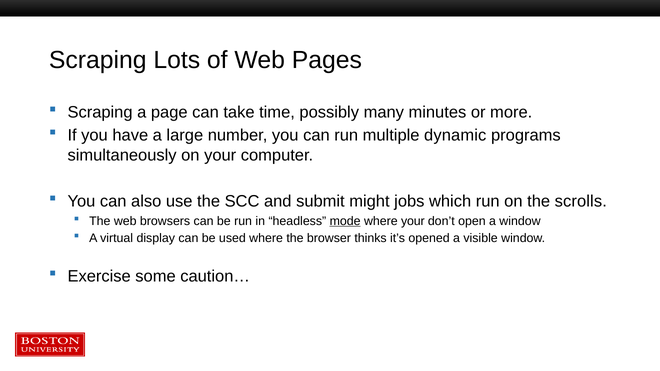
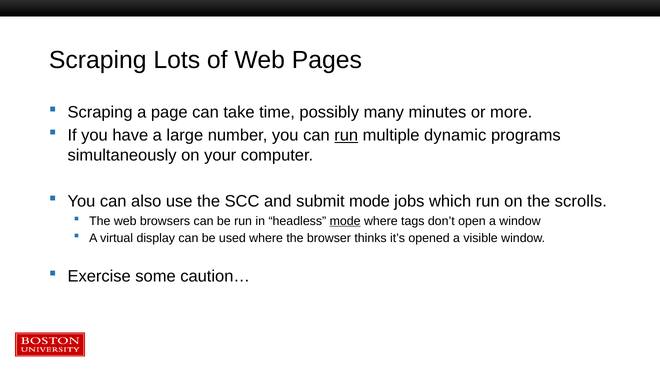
run at (346, 136) underline: none -> present
submit might: might -> mode
where your: your -> tags
